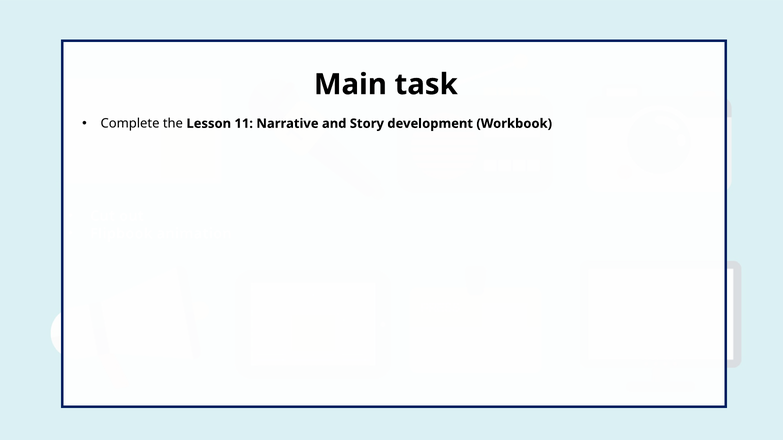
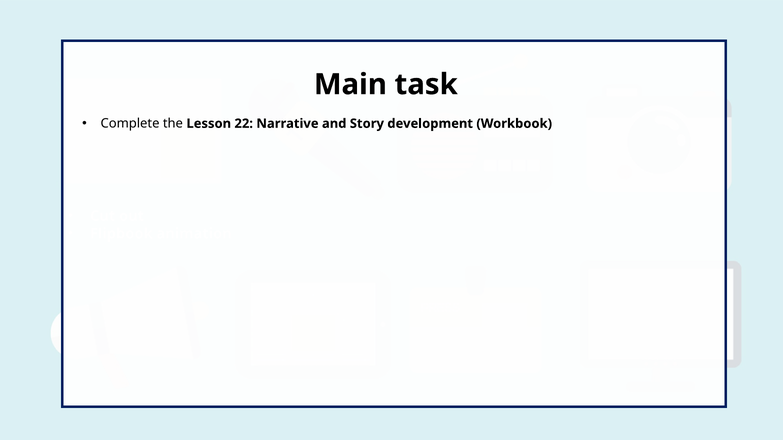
11: 11 -> 22
